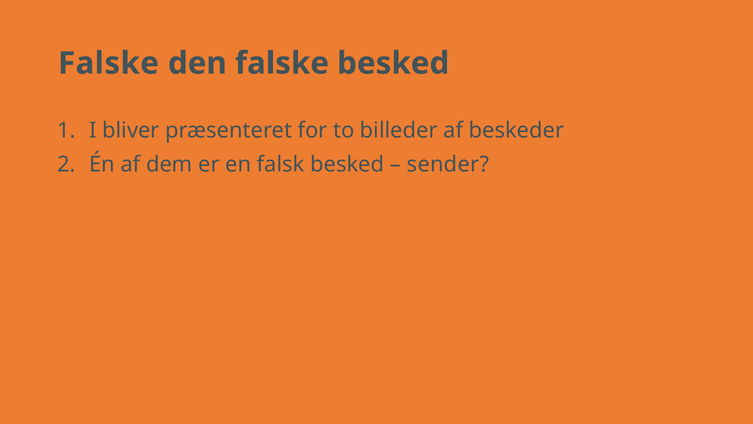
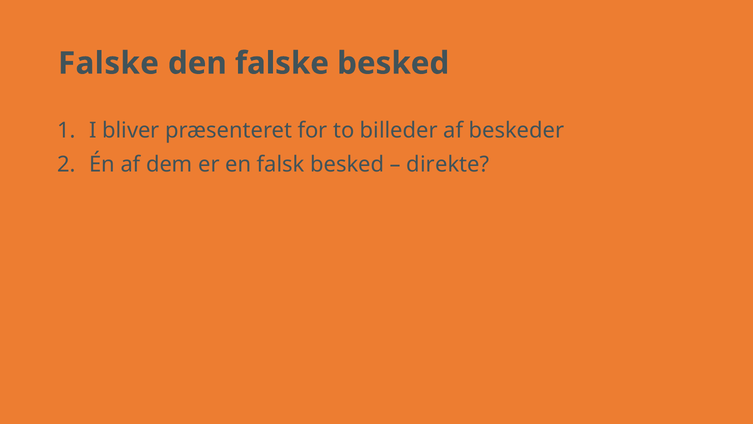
sender: sender -> direkte
